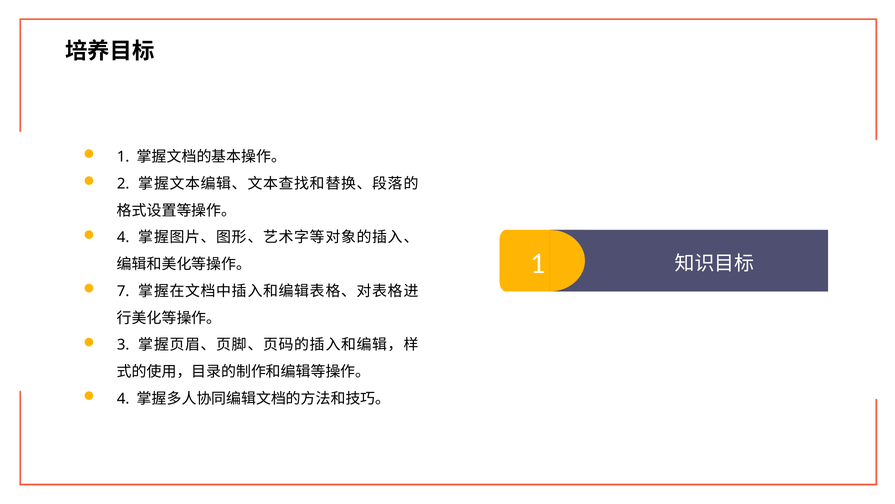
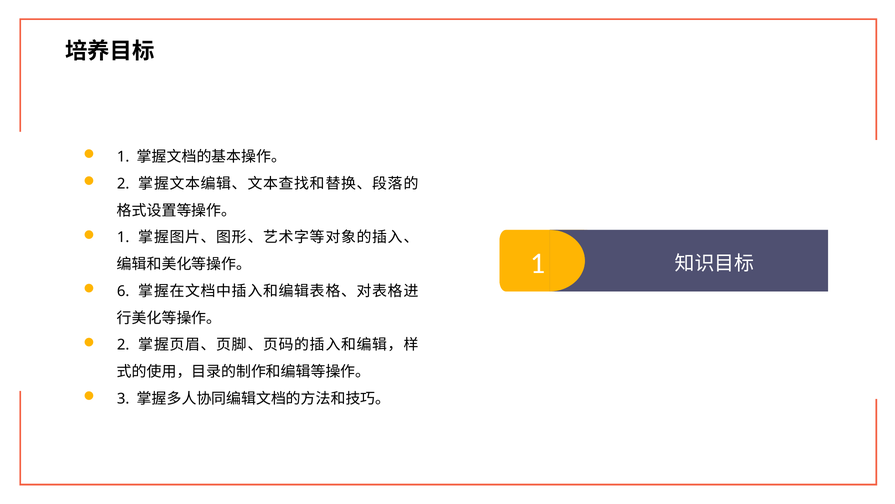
4 at (123, 237): 4 -> 1
7: 7 -> 6
3 at (123, 345): 3 -> 2
4 at (123, 398): 4 -> 3
